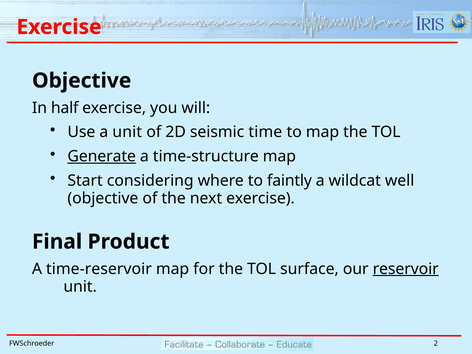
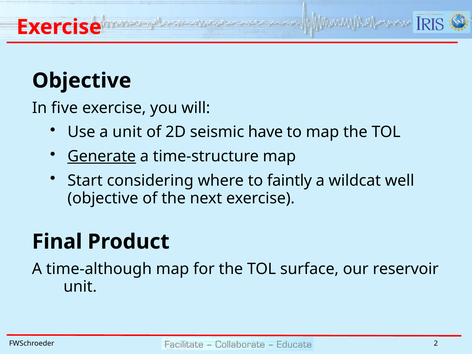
half: half -> five
time: time -> have
time-reservoir: time-reservoir -> time-although
reservoir underline: present -> none
